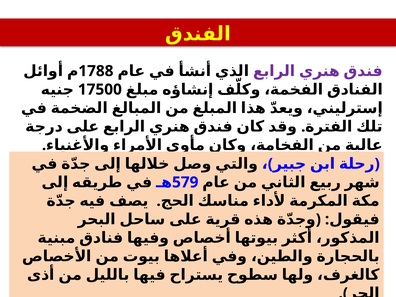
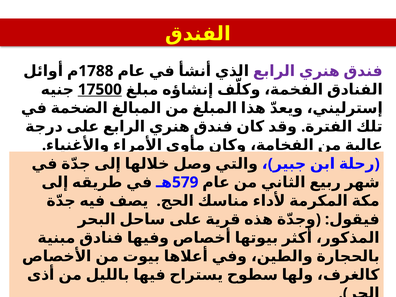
17500 underline: none -> present
